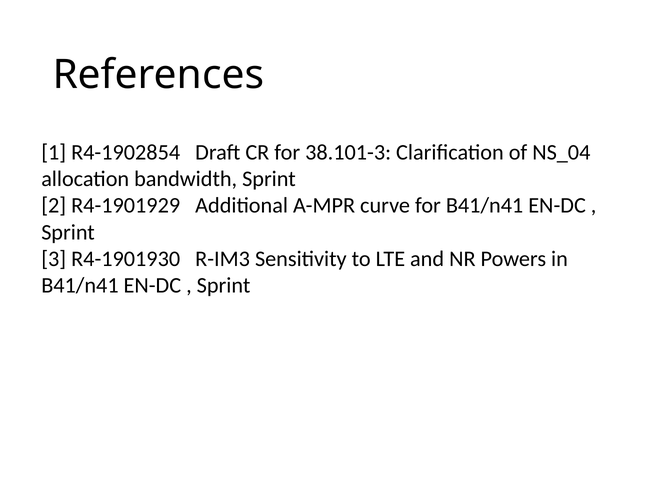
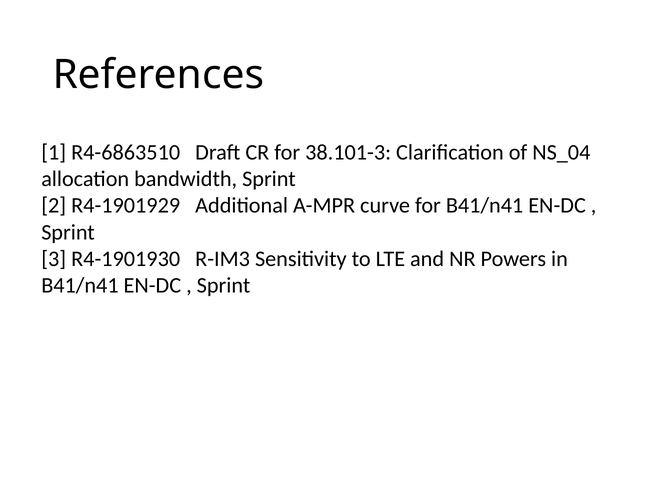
R4-1902854: R4-1902854 -> R4-6863510
